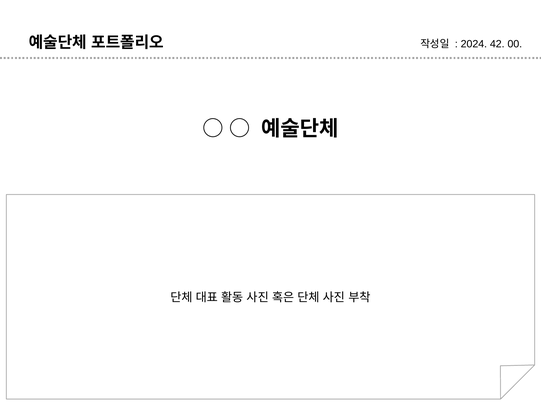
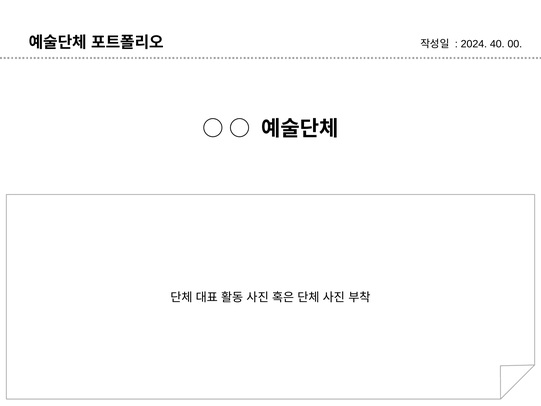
42: 42 -> 40
